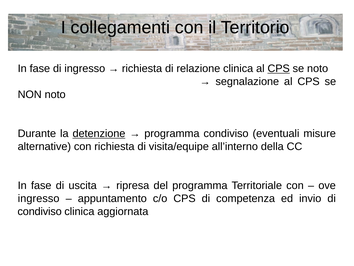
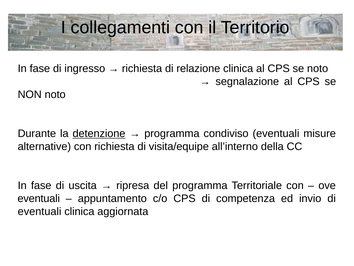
CPS at (279, 68) underline: present -> none
ingresso at (39, 198): ingresso -> eventuali
condiviso at (40, 211): condiviso -> eventuali
